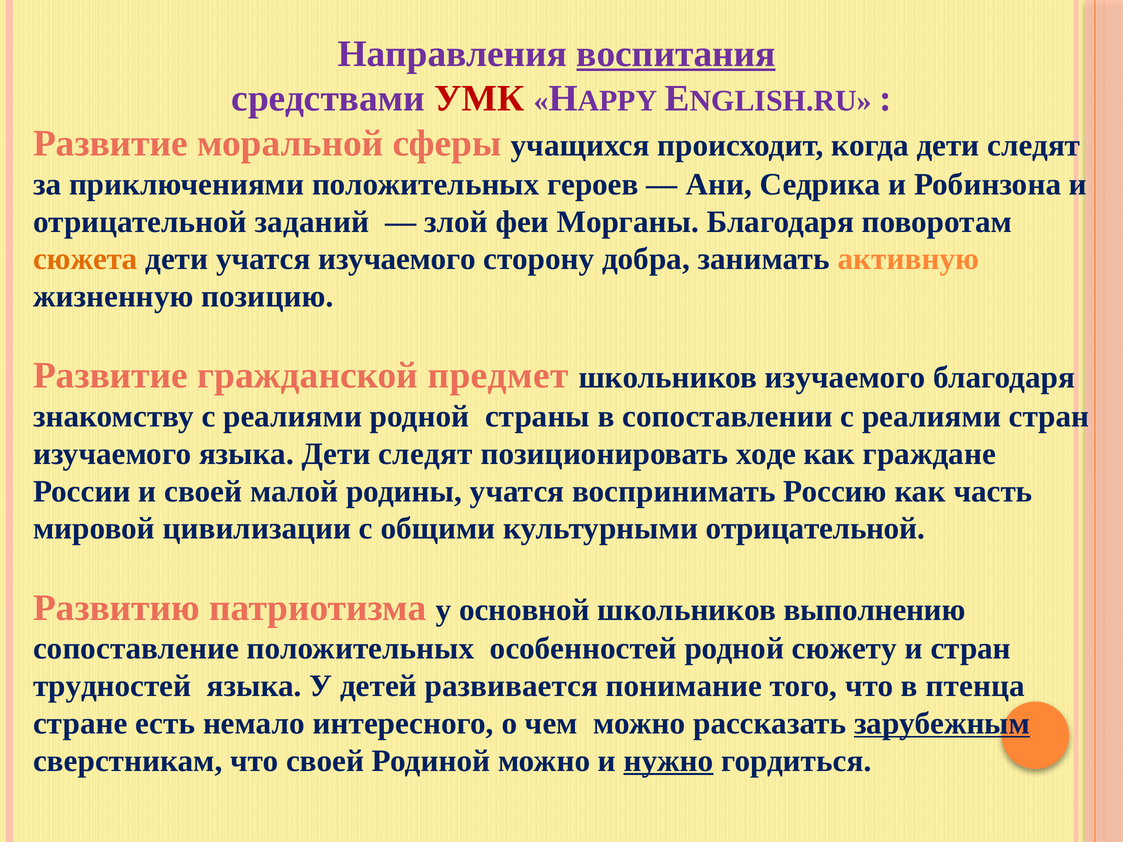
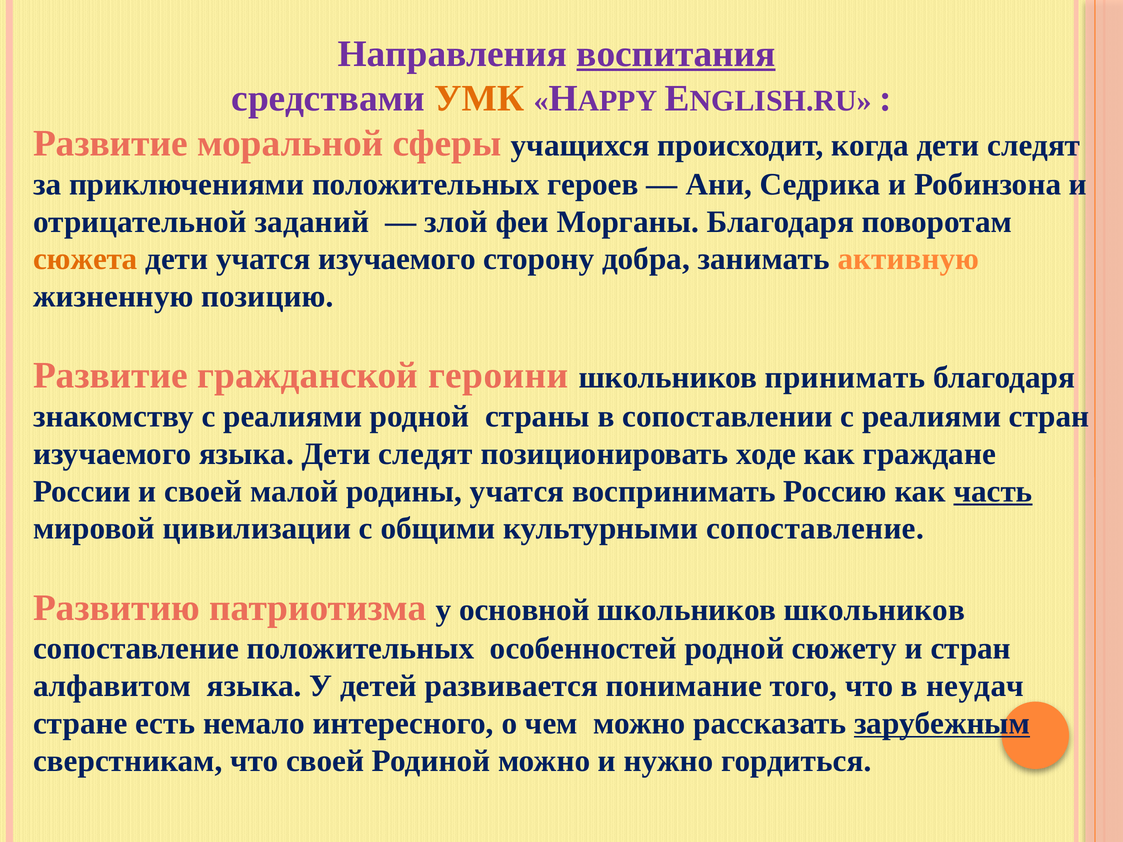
УМК colour: red -> orange
предмет: предмет -> героини
школьников изучаемого: изучаемого -> принимать
часть underline: none -> present
культурными отрицательной: отрицательной -> сопоставление
школьников выполнению: выполнению -> школьников
трудностей: трудностей -> алфавитом
птенца: птенца -> неудач
нужно underline: present -> none
